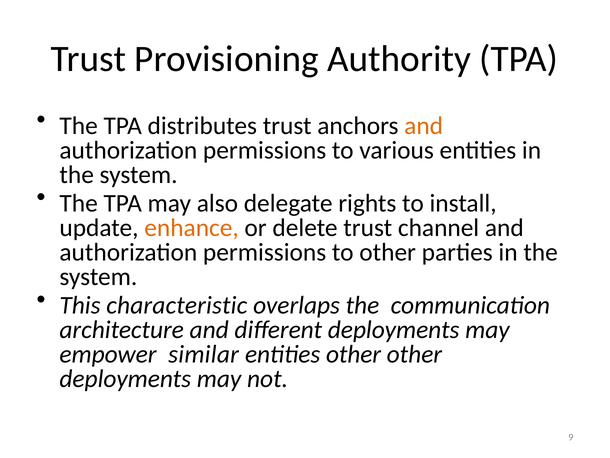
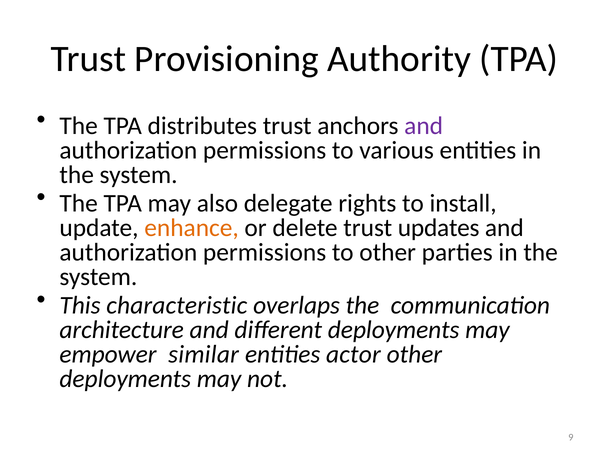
and at (424, 126) colour: orange -> purple
channel: channel -> updates
entities other: other -> actor
